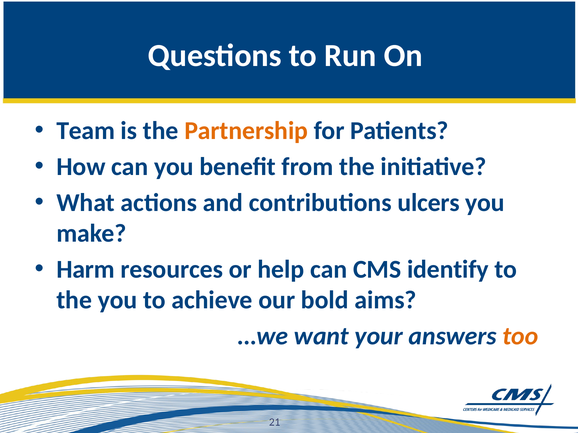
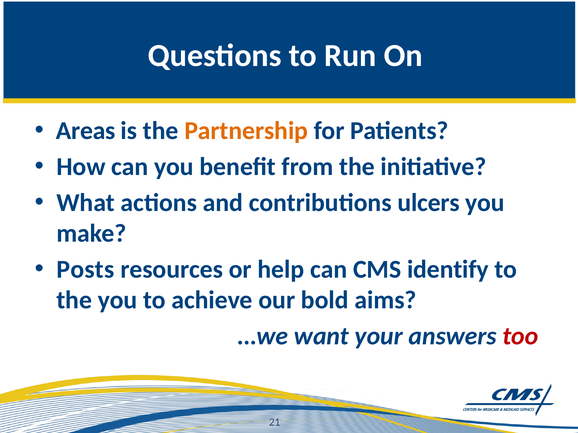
Team: Team -> Areas
Harm: Harm -> Posts
too colour: orange -> red
